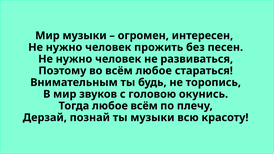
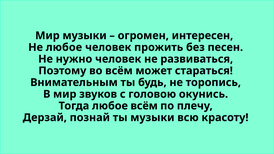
нужно at (64, 47): нужно -> любое
всём любое: любое -> может
